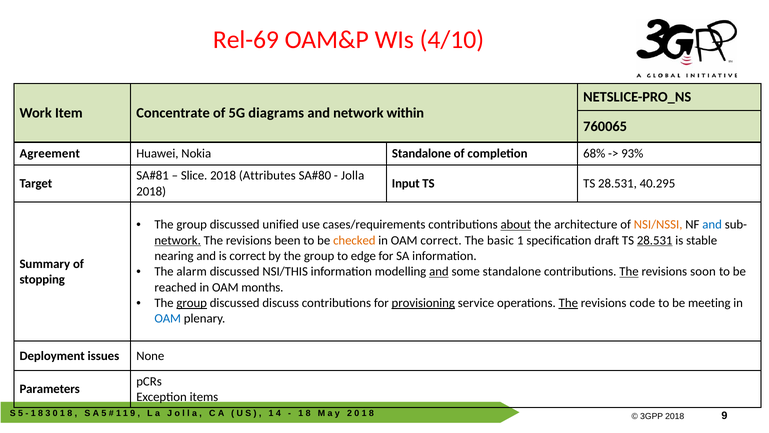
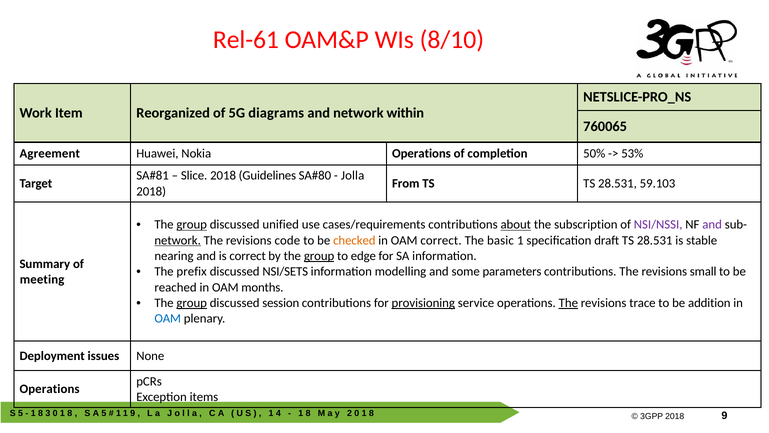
Rel-69: Rel-69 -> Rel-61
4/10: 4/10 -> 8/10
Concentrate: Concentrate -> Reorganized
Nokia Standalone: Standalone -> Operations
68%: 68% -> 50%
93%: 93% -> 53%
Attributes: Attributes -> Guidelines
Input: Input -> From
40.295: 40.295 -> 59.103
group at (192, 224) underline: none -> present
architecture: architecture -> subscription
NSI/NSSI colour: orange -> purple
and at (712, 224) colour: blue -> purple
been: been -> code
28.531 at (655, 240) underline: present -> none
group at (319, 256) underline: none -> present
alarm: alarm -> prefix
NSI/THIS: NSI/THIS -> NSI/SETS
and at (439, 271) underline: present -> none
some standalone: standalone -> parameters
The at (629, 271) underline: present -> none
soon: soon -> small
stopping: stopping -> meeting
discuss: discuss -> session
code: code -> trace
meeting: meeting -> addition
Parameters at (50, 389): Parameters -> Operations
